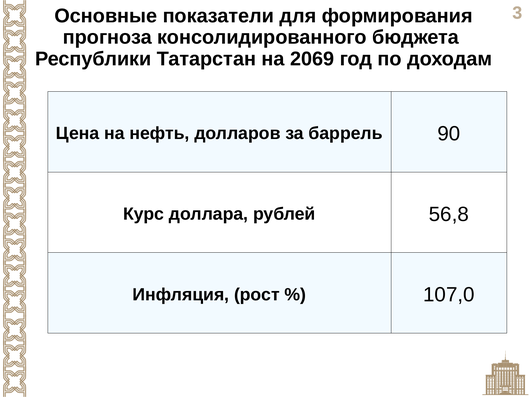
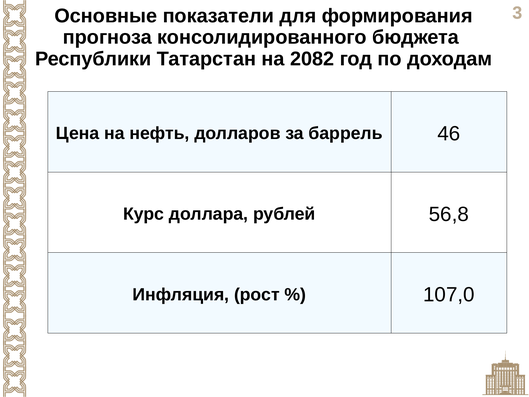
2069: 2069 -> 2082
90: 90 -> 46
